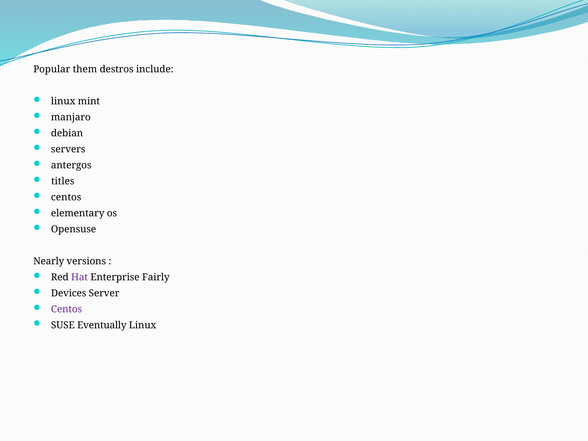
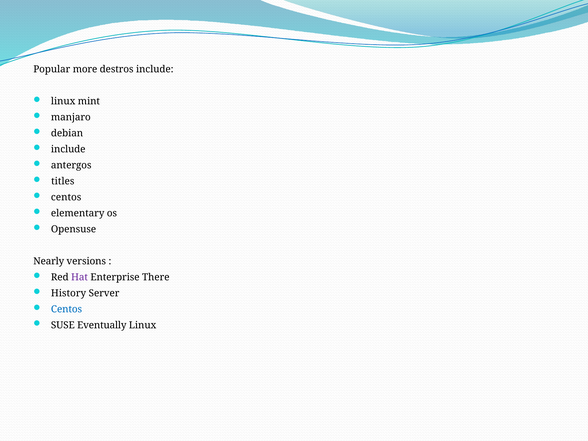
them: them -> more
servers at (68, 149): servers -> include
Fairly: Fairly -> There
Devices: Devices -> History
Centos at (67, 309) colour: purple -> blue
